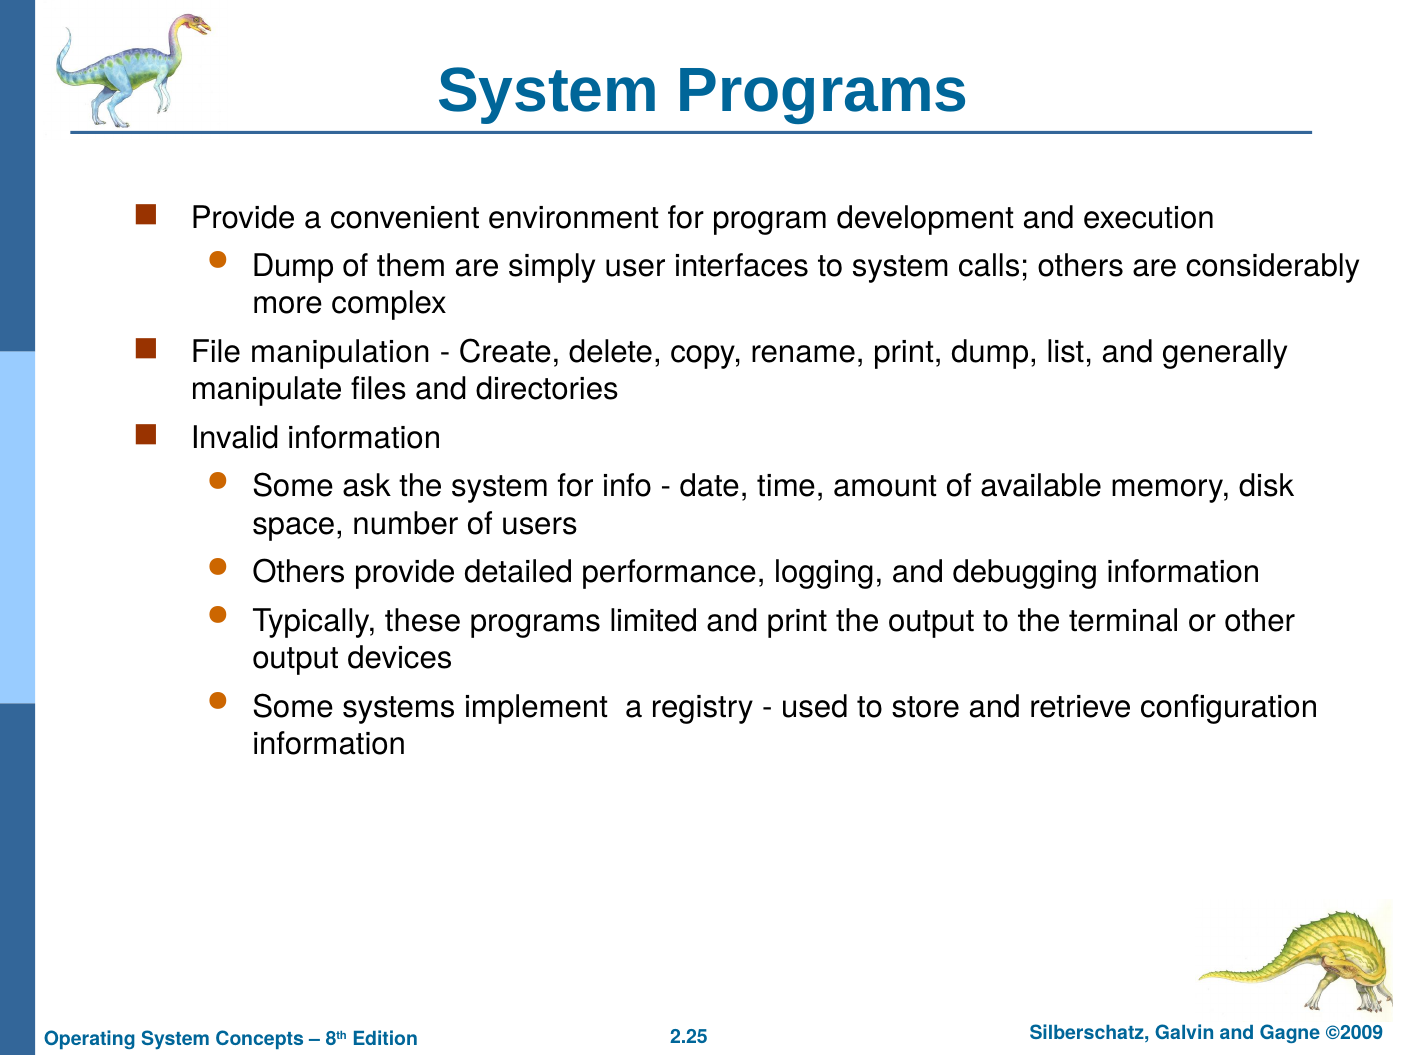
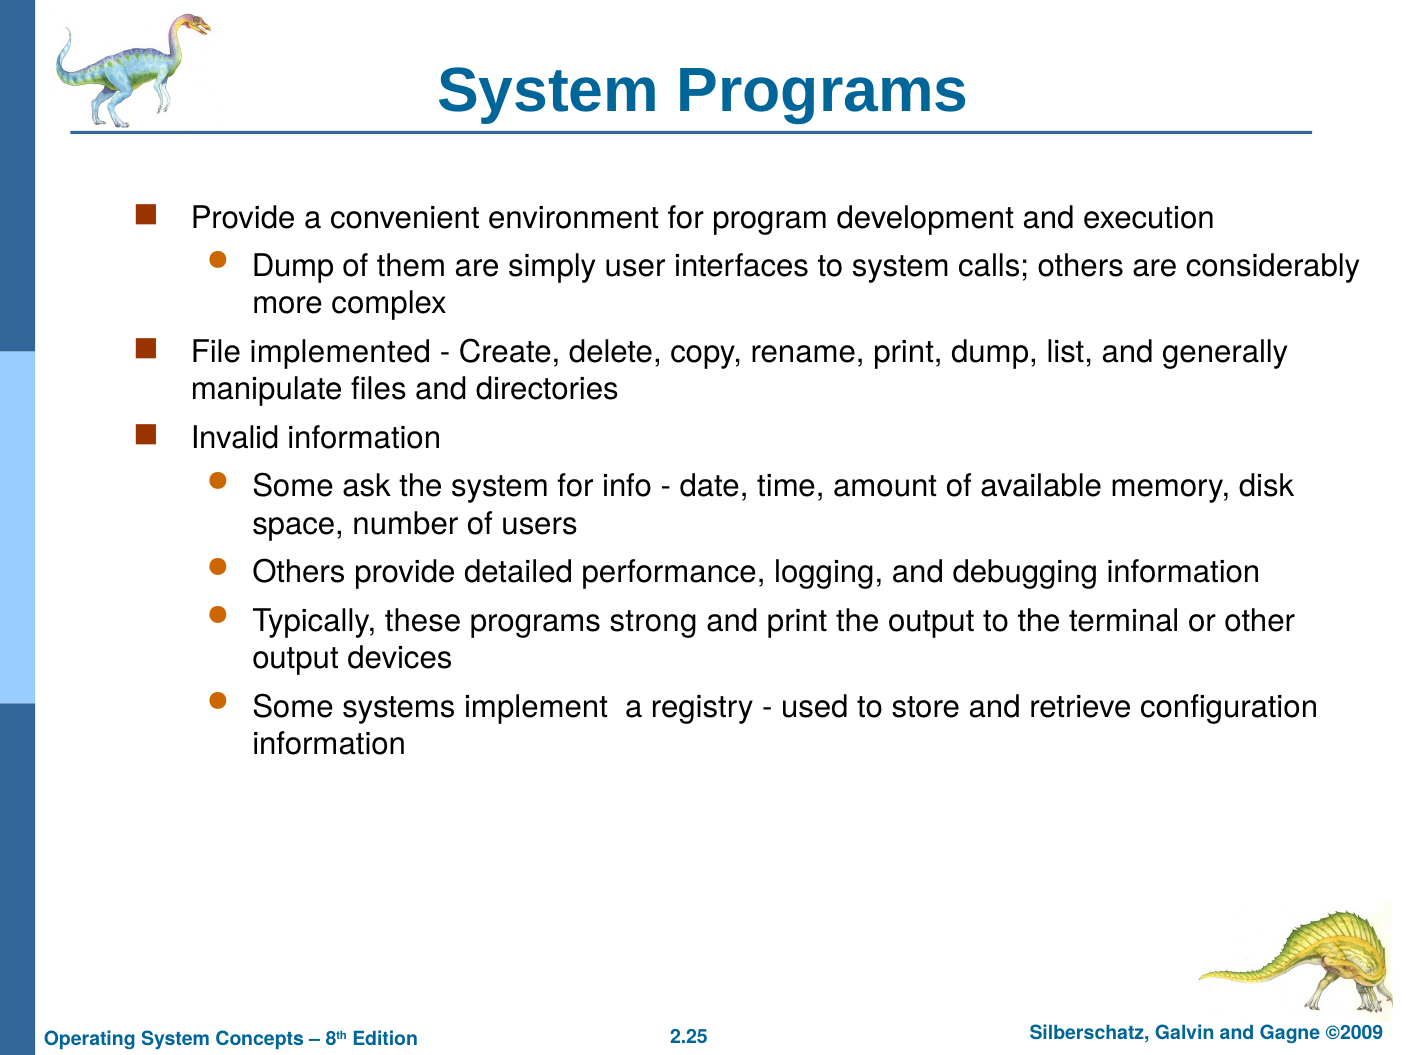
manipulation: manipulation -> implemented
limited: limited -> strong
